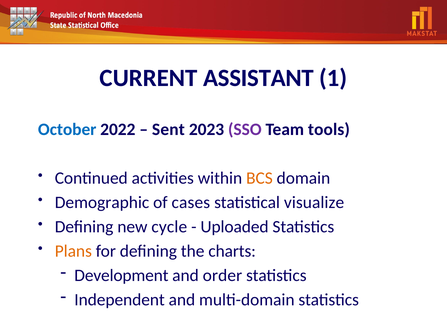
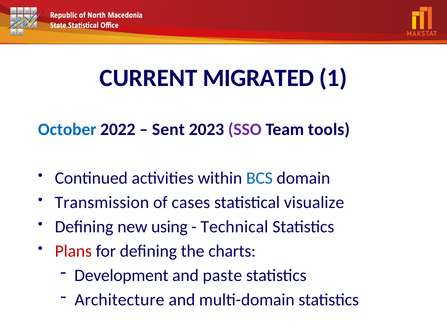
ASSISTANT: ASSISTANT -> MIGRATED
BCS colour: orange -> blue
Demographic: Demographic -> Transmission
cycle: cycle -> using
Uploaded: Uploaded -> Technical
Plans colour: orange -> red
order: order -> paste
Independent: Independent -> Architecture
